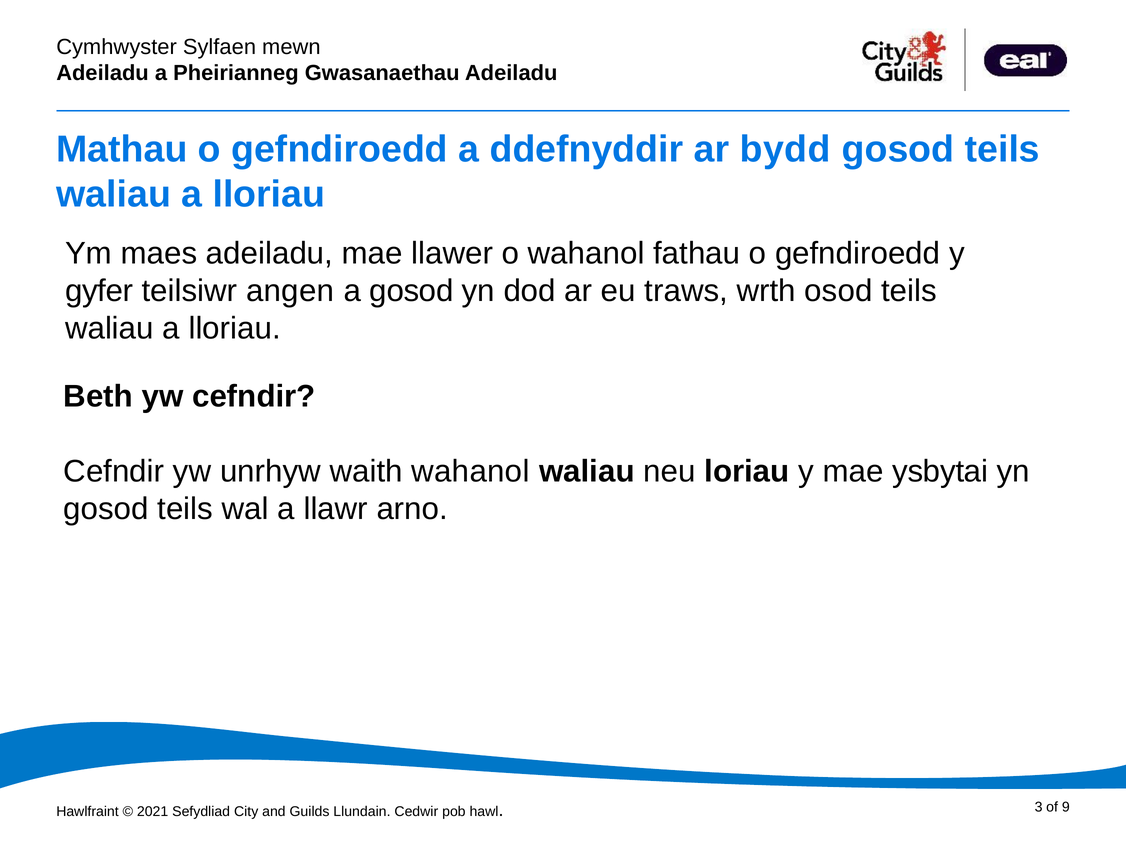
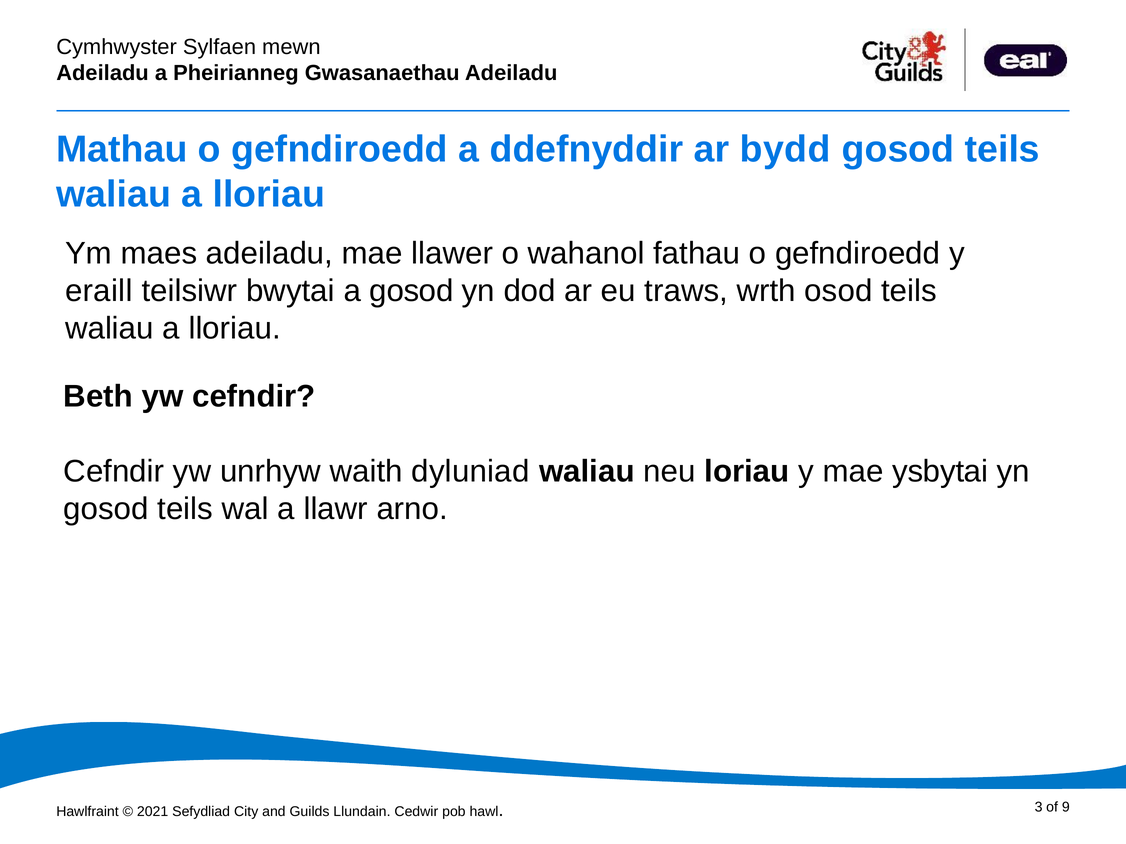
gyfer: gyfer -> eraill
angen: angen -> bwytai
waith wahanol: wahanol -> dyluniad
